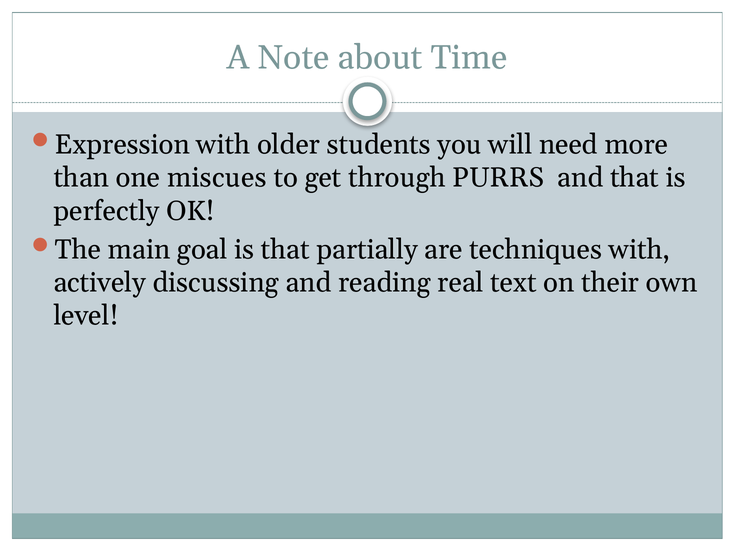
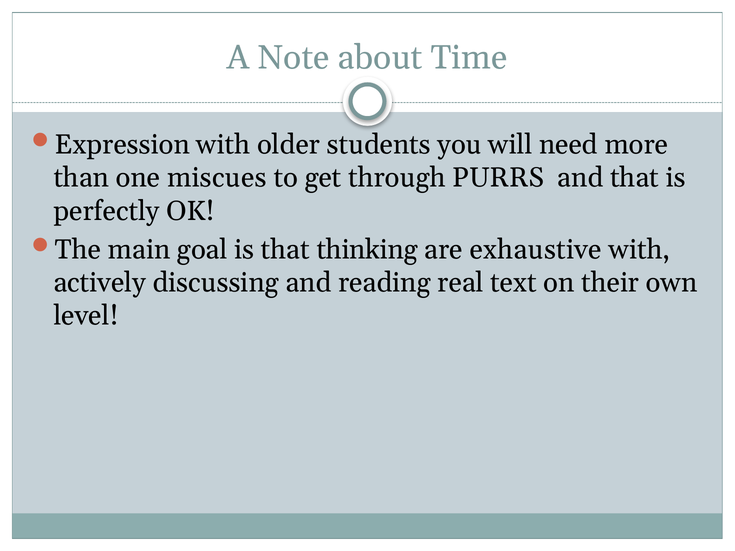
partially: partially -> thinking
techniques: techniques -> exhaustive
